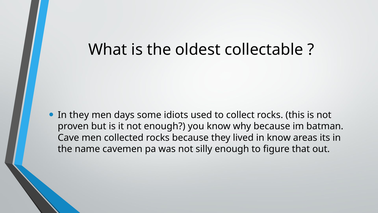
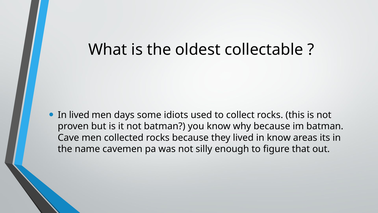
In they: they -> lived
not enough: enough -> batman
